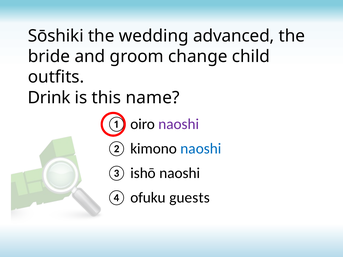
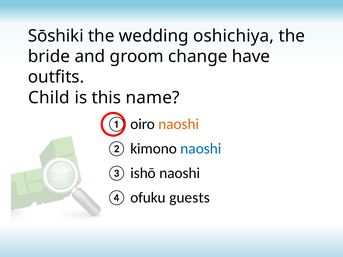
advanced: advanced -> oshichiya
child: child -> have
Drink: Drink -> Child
naoshi at (179, 124) colour: purple -> orange
